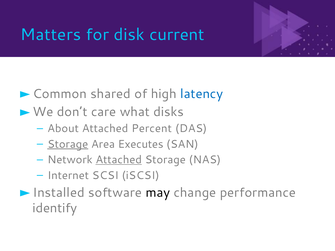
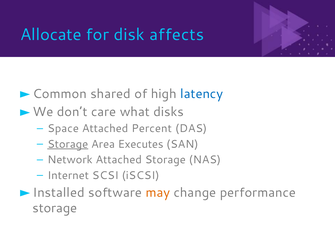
Matters: Matters -> Allocate
current: current -> affects
About: About -> Space
Attached at (119, 160) underline: present -> none
may colour: black -> orange
identify at (55, 208): identify -> storage
